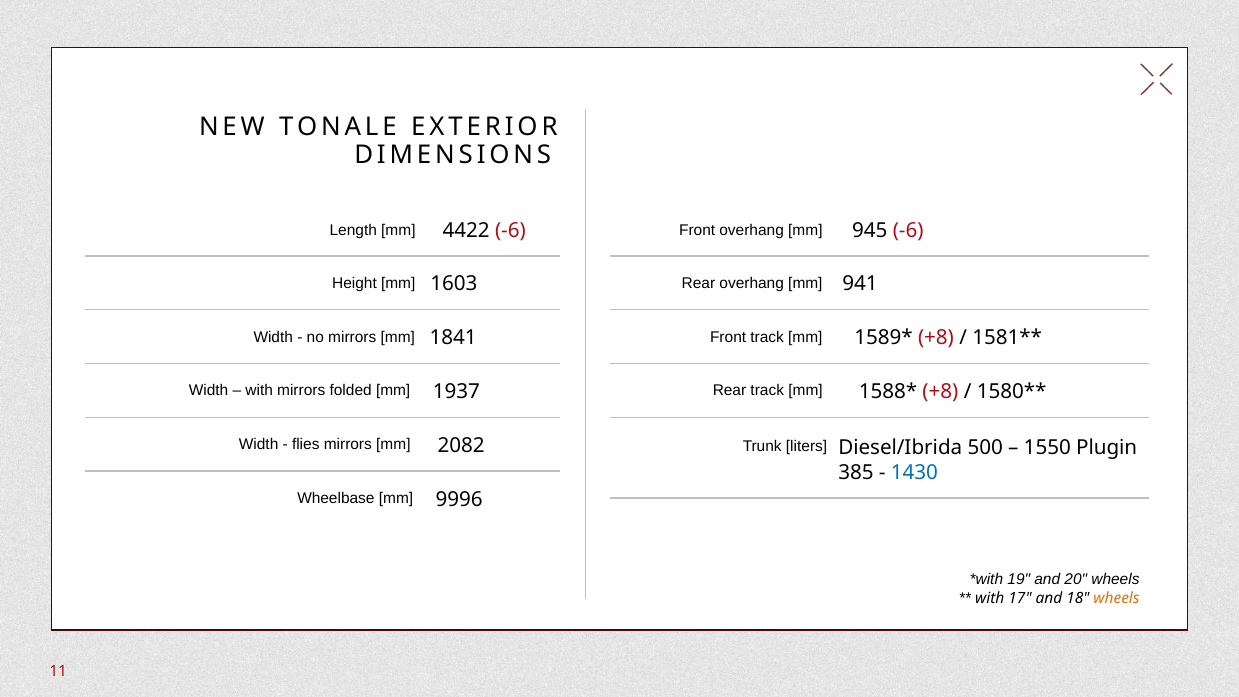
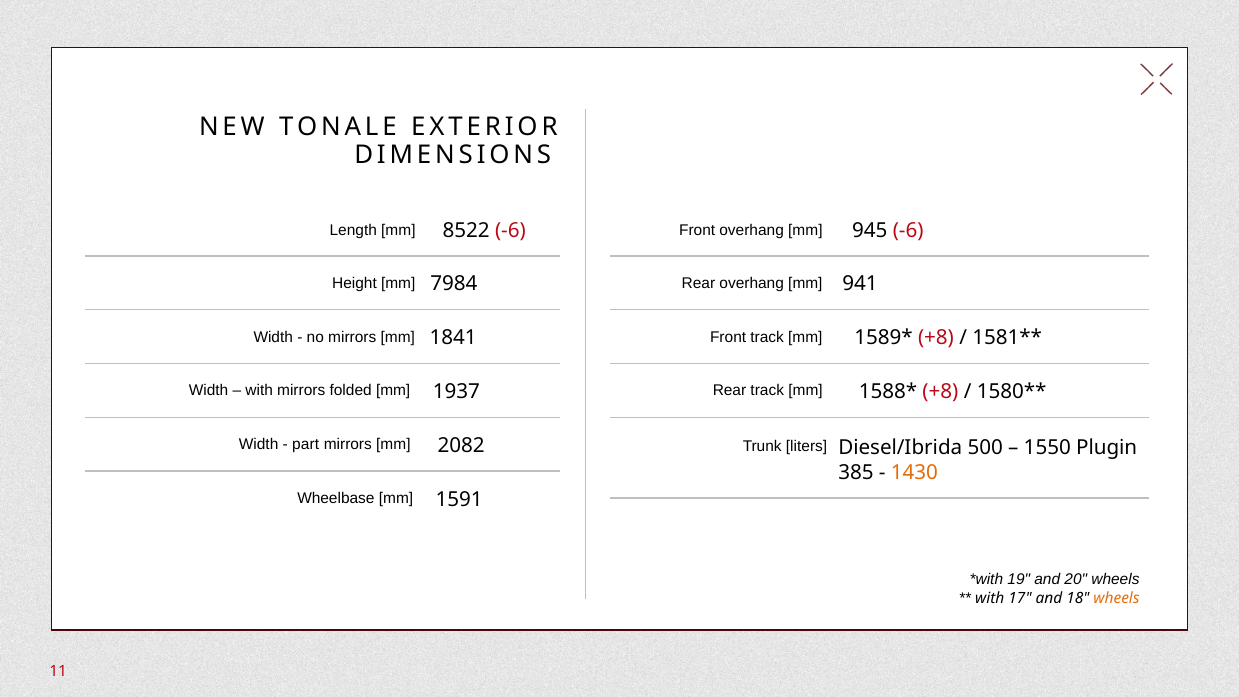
4422: 4422 -> 8522
1603: 1603 -> 7984
flies: flies -> part
1430 colour: blue -> orange
9996: 9996 -> 1591
